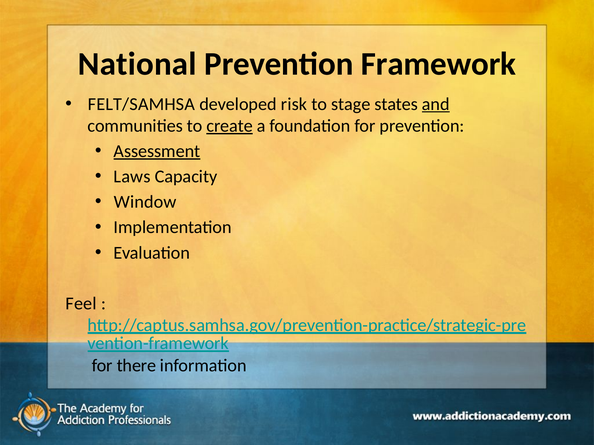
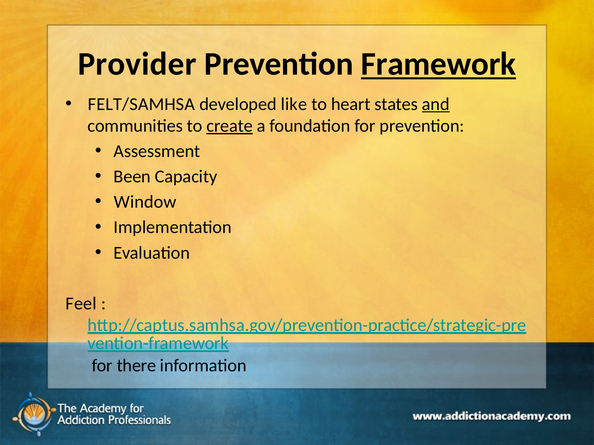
National: National -> Provider
Framework underline: none -> present
risk: risk -> like
stage: stage -> heart
Assessment underline: present -> none
Laws: Laws -> Been
